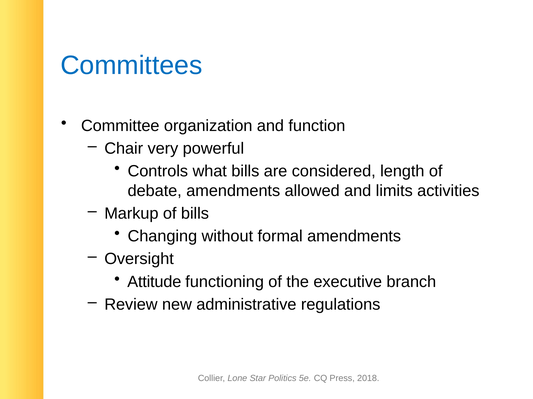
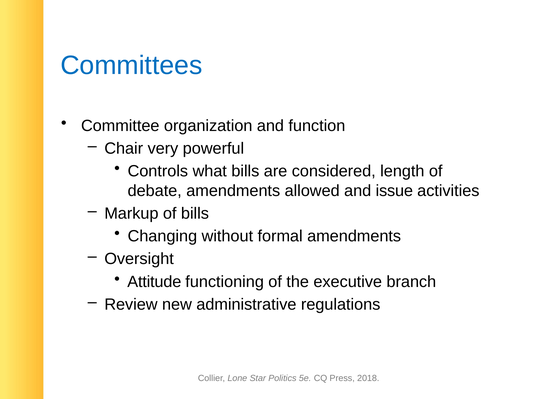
limits: limits -> issue
